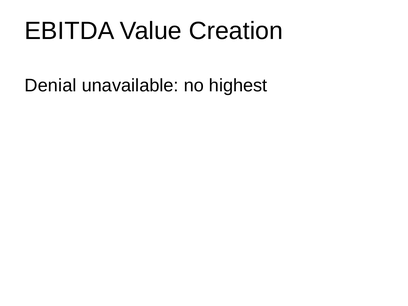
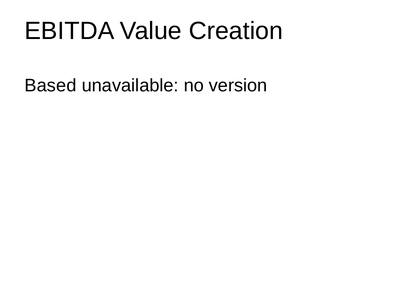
Denial: Denial -> Based
highest: highest -> version
